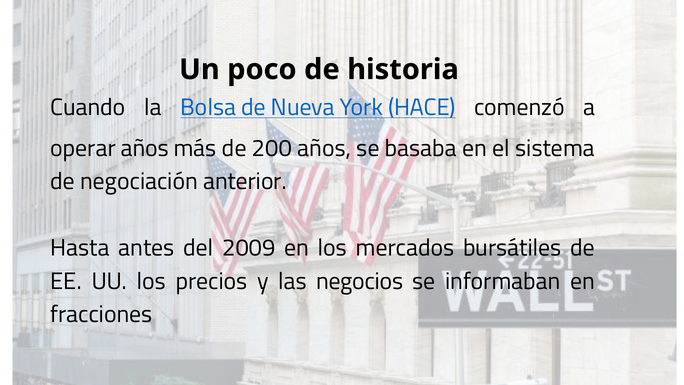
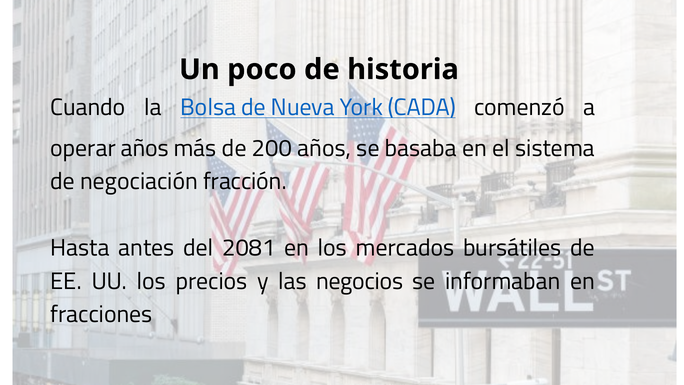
HACE: HACE -> CADA
anterior: anterior -> fracción
2009: 2009 -> 2081
